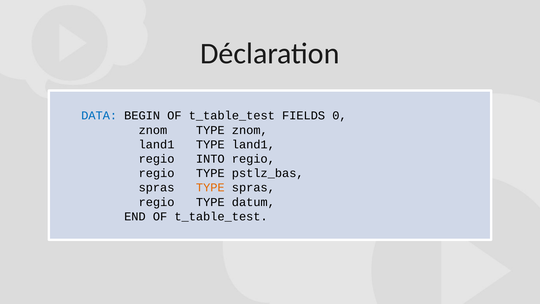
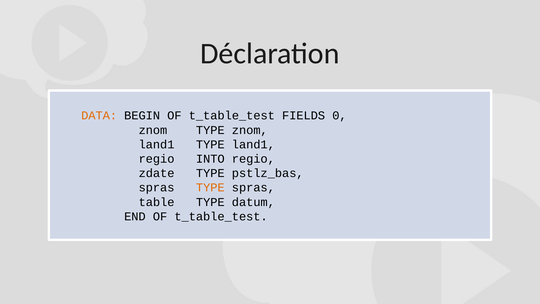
DATA colour: blue -> orange
regio at (157, 173): regio -> zdate
regio at (157, 202): regio -> table
